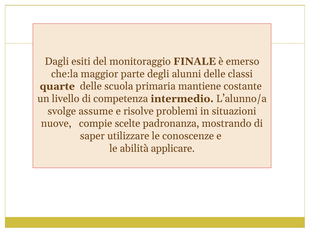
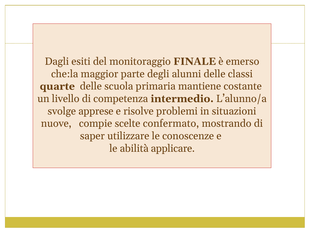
assume: assume -> apprese
padronanza: padronanza -> confermato
